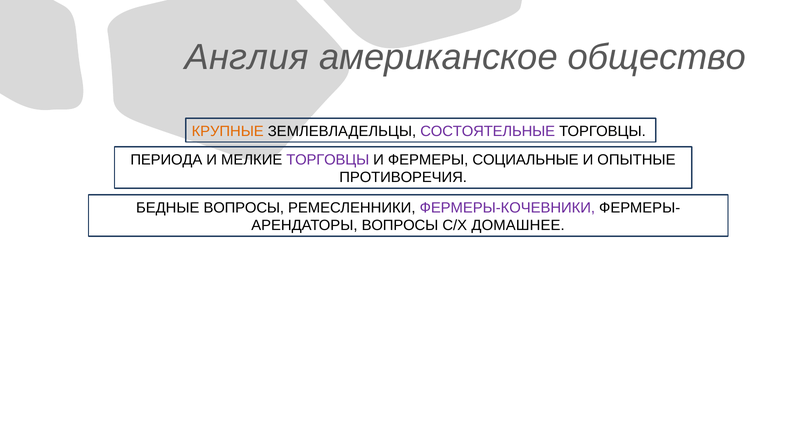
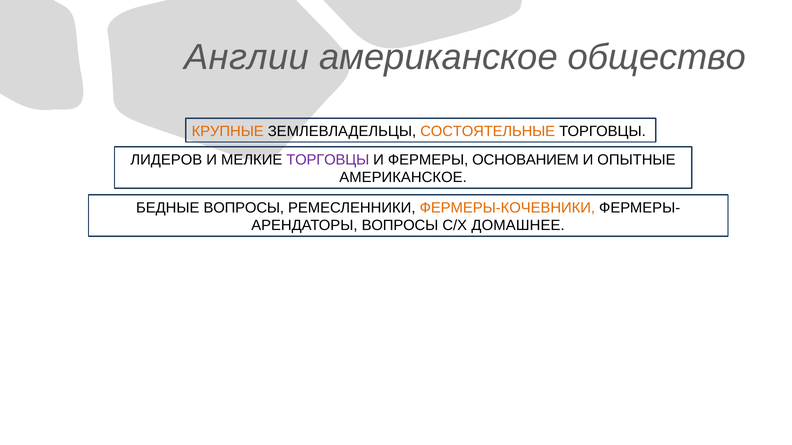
Англия: Англия -> Англии
СОСТОЯТЕЛЬНЫЕ colour: purple -> orange
ПЕРИОДА: ПЕРИОДА -> ЛИДЕРОВ
СОЦИАЛЬНЫЕ: СОЦИАЛЬНЫЕ -> ОСНОВАНИЕМ
ПРОТИВОРЕЧИЯ at (403, 178): ПРОТИВОРЕЧИЯ -> АМЕРИКАНСКОЕ
ФЕРМЕРЫ-КОЧЕВНИКИ colour: purple -> orange
